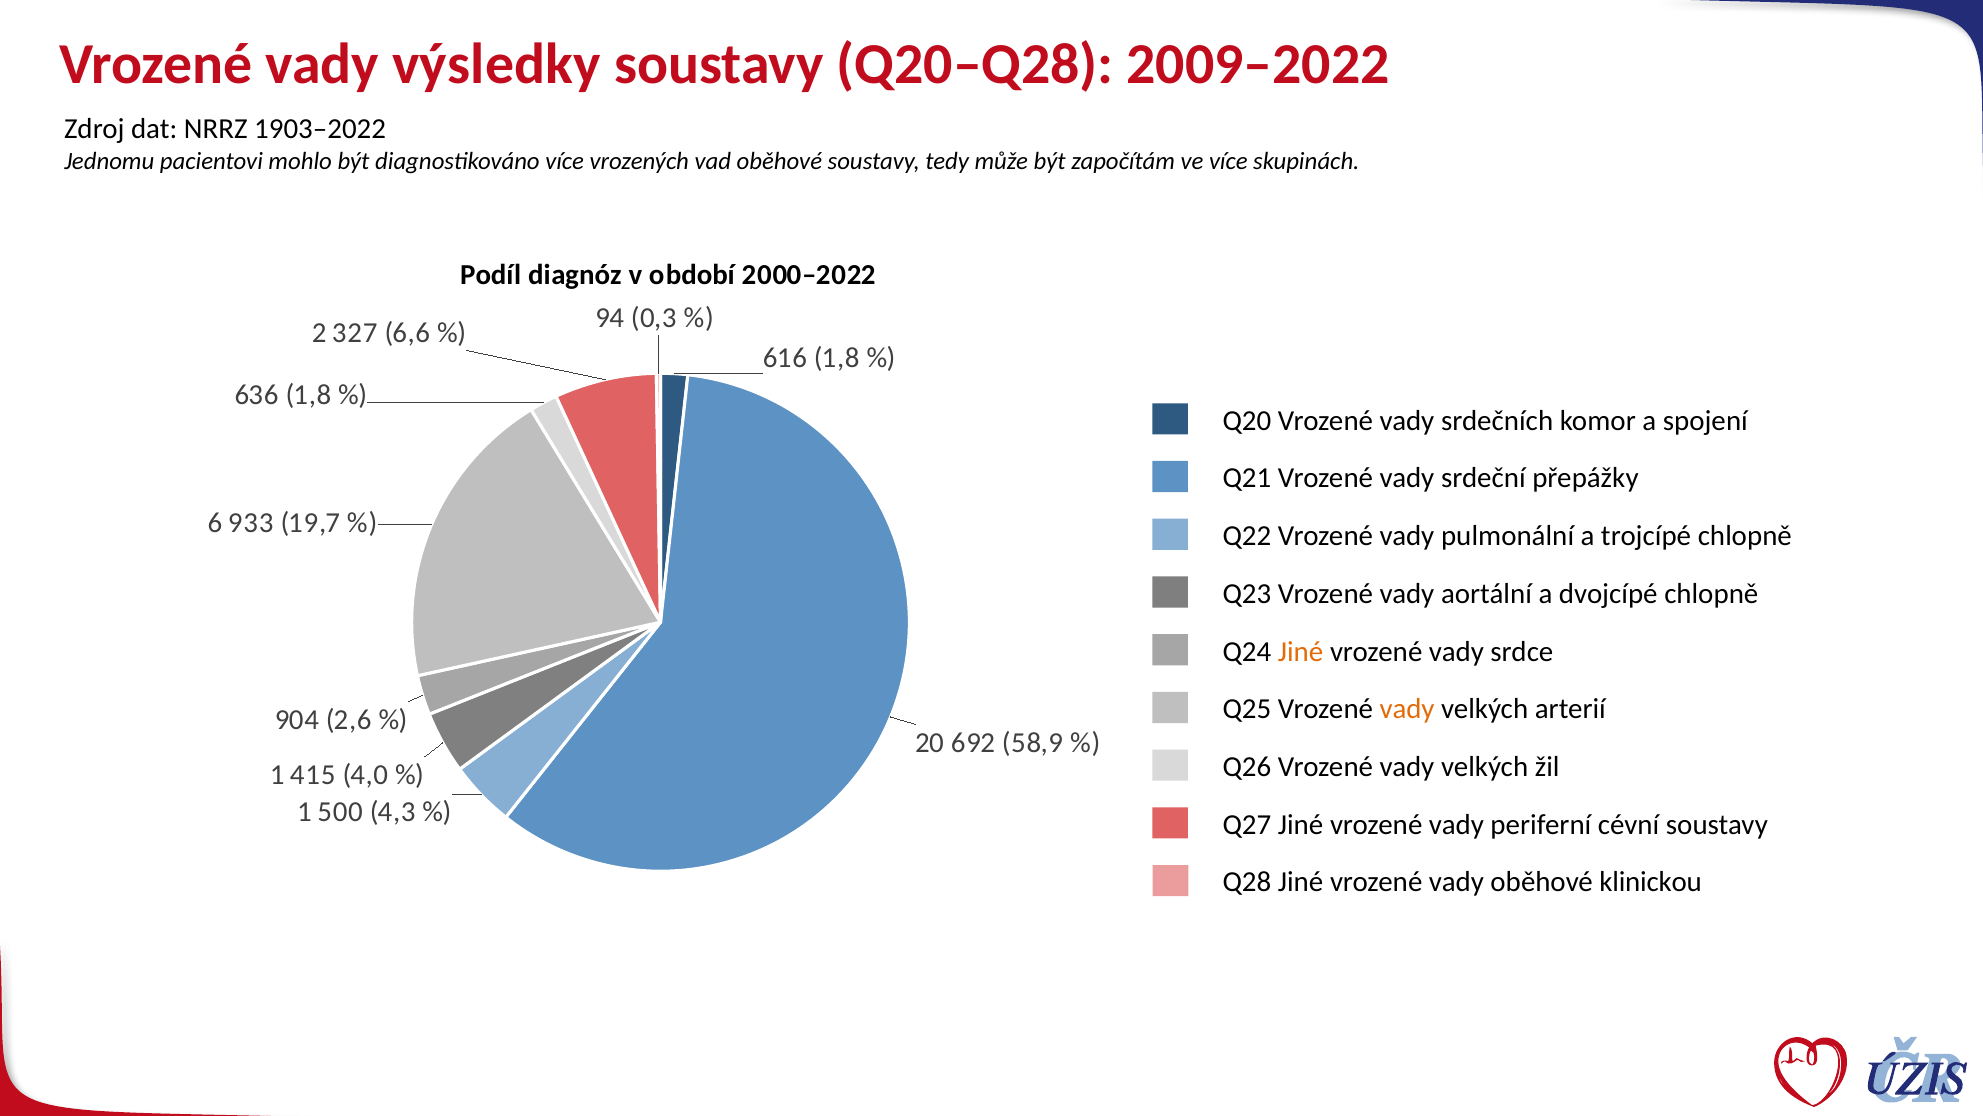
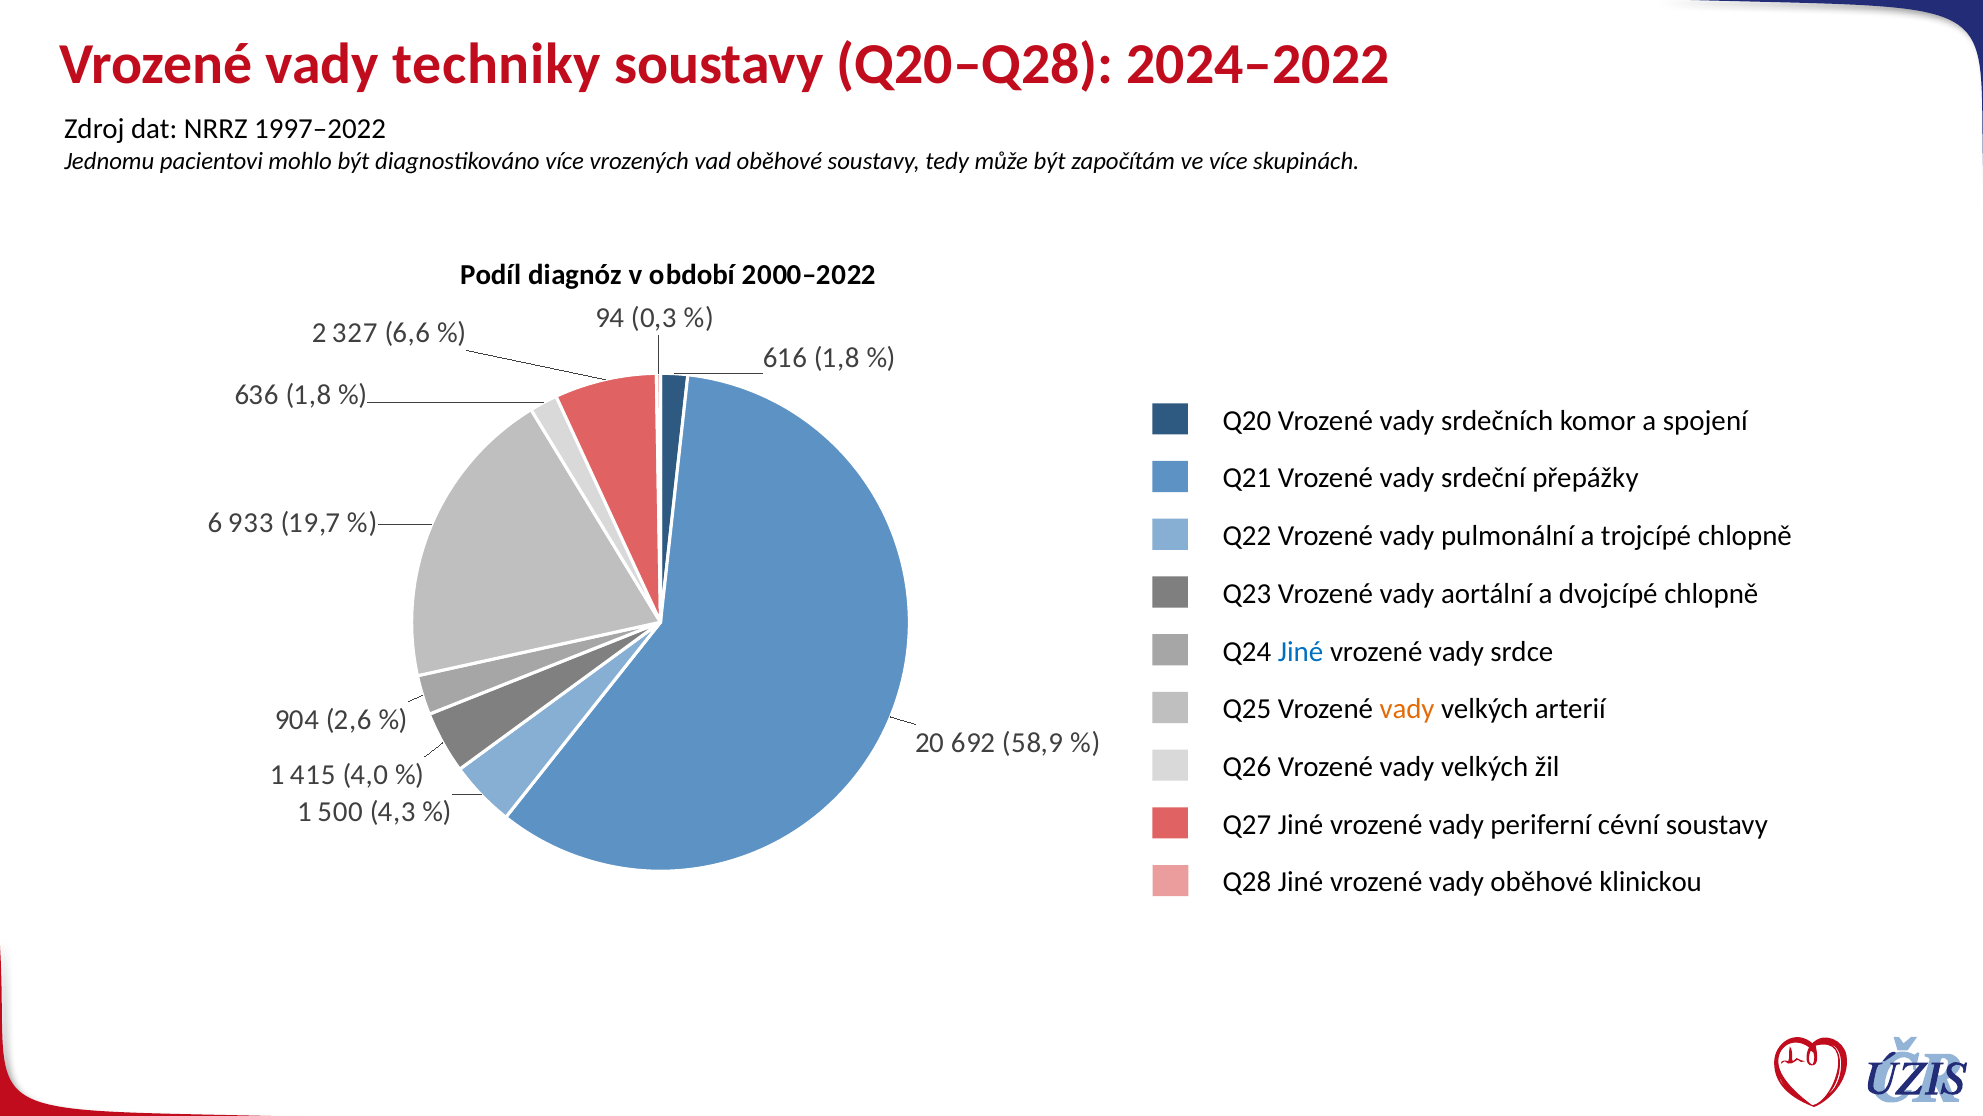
výsledky: výsledky -> techniky
2009–2022: 2009–2022 -> 2024–2022
1903–2022: 1903–2022 -> 1997–2022
Jiné at (1301, 651) colour: orange -> blue
